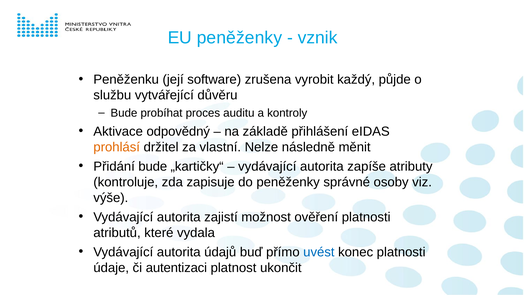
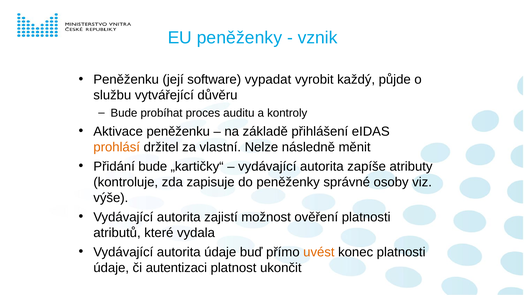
zrušena: zrušena -> vypadat
Aktivace odpovědný: odpovědný -> peněženku
autorita údajů: údajů -> údaje
uvést colour: blue -> orange
